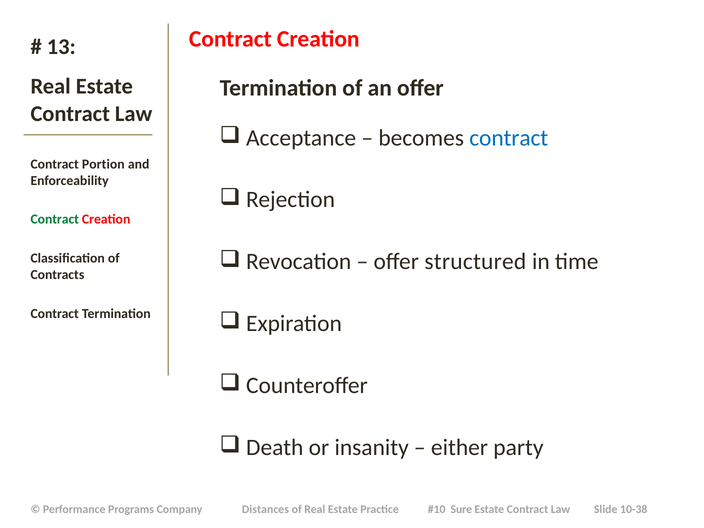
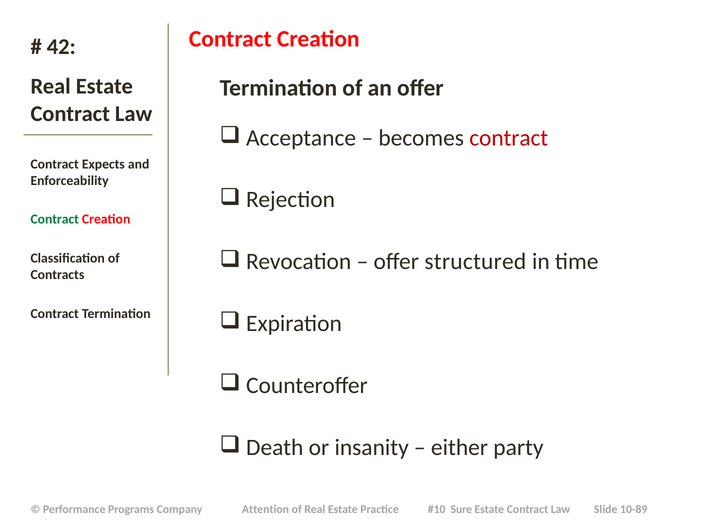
13: 13 -> 42
contract at (509, 138) colour: blue -> red
Portion: Portion -> Expects
Distances: Distances -> Attention
10-38: 10-38 -> 10-89
